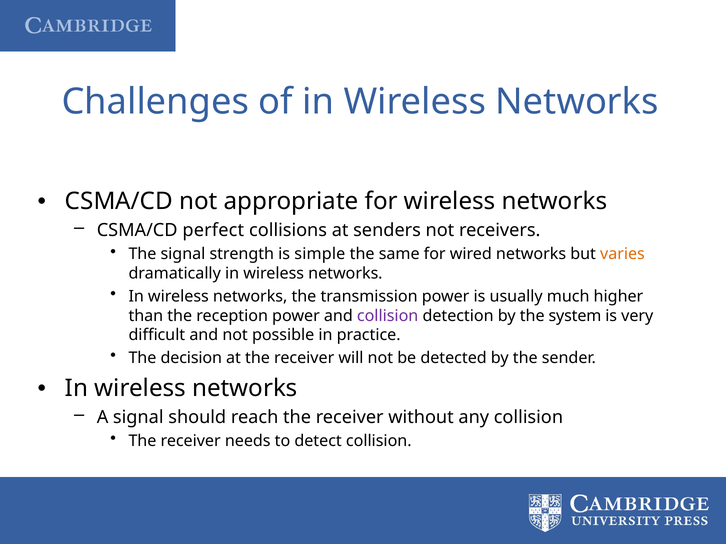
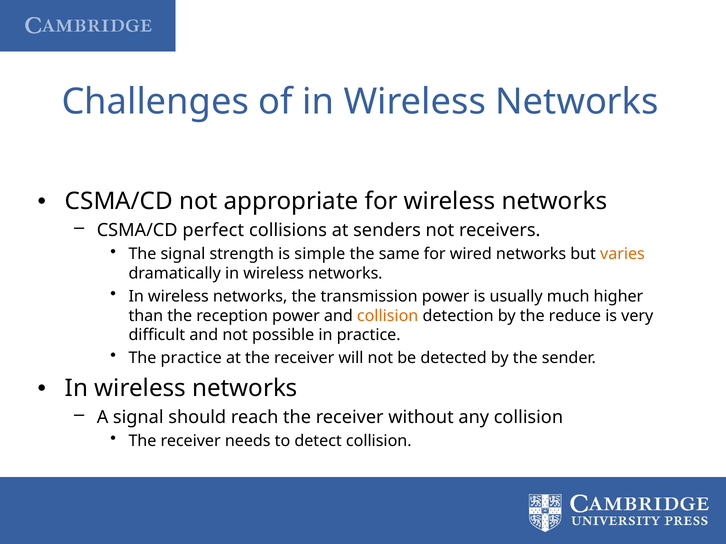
collision at (388, 316) colour: purple -> orange
system: system -> reduce
The decision: decision -> practice
